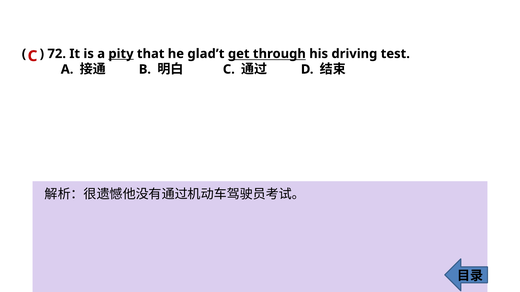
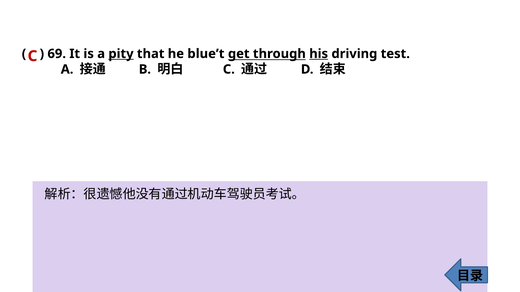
72: 72 -> 69
glad’t: glad’t -> blue’t
his underline: none -> present
